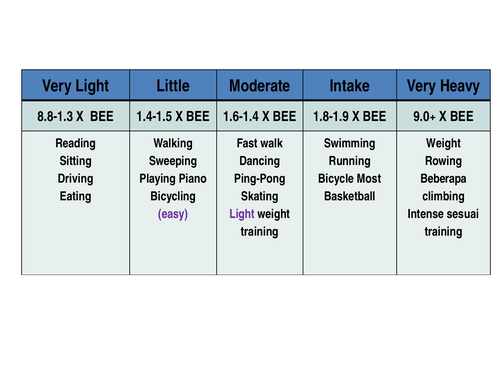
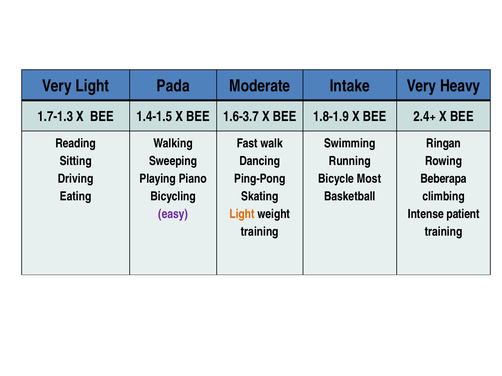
Little: Little -> Pada
8.8-1.3: 8.8-1.3 -> 1.7-1.3
1.6-1.4: 1.6-1.4 -> 1.6-3.7
9.0+: 9.0+ -> 2.4+
Weight at (444, 143): Weight -> Ringan
Light at (242, 214) colour: purple -> orange
sesuai: sesuai -> patient
